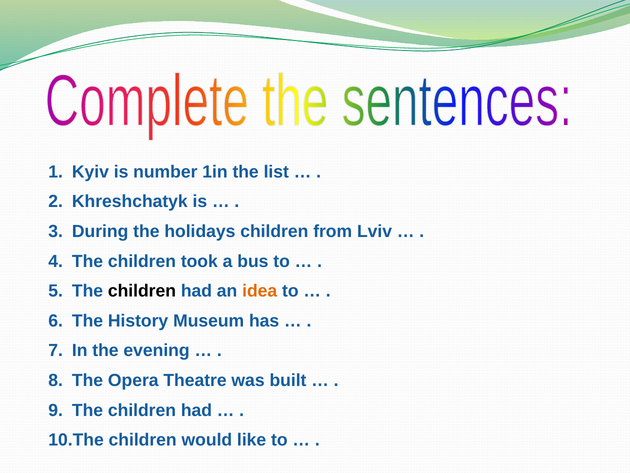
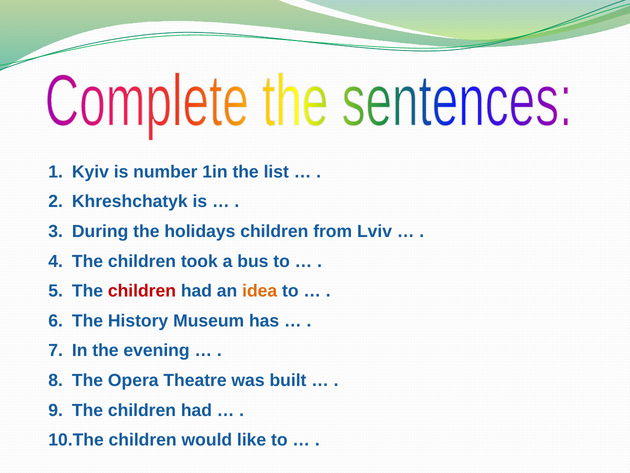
children at (142, 291) colour: black -> red
